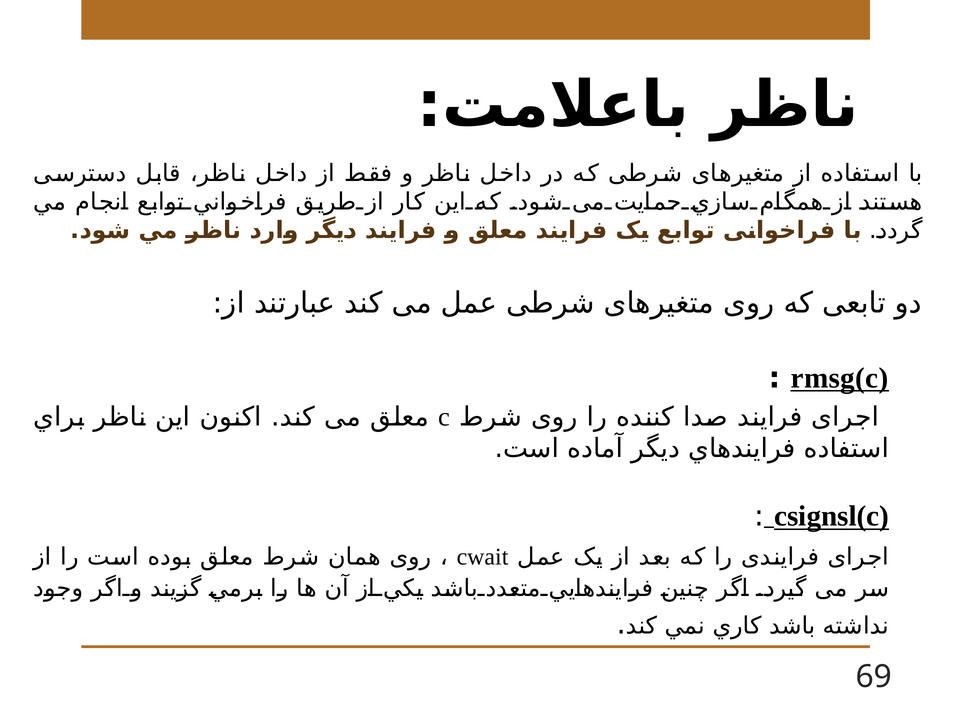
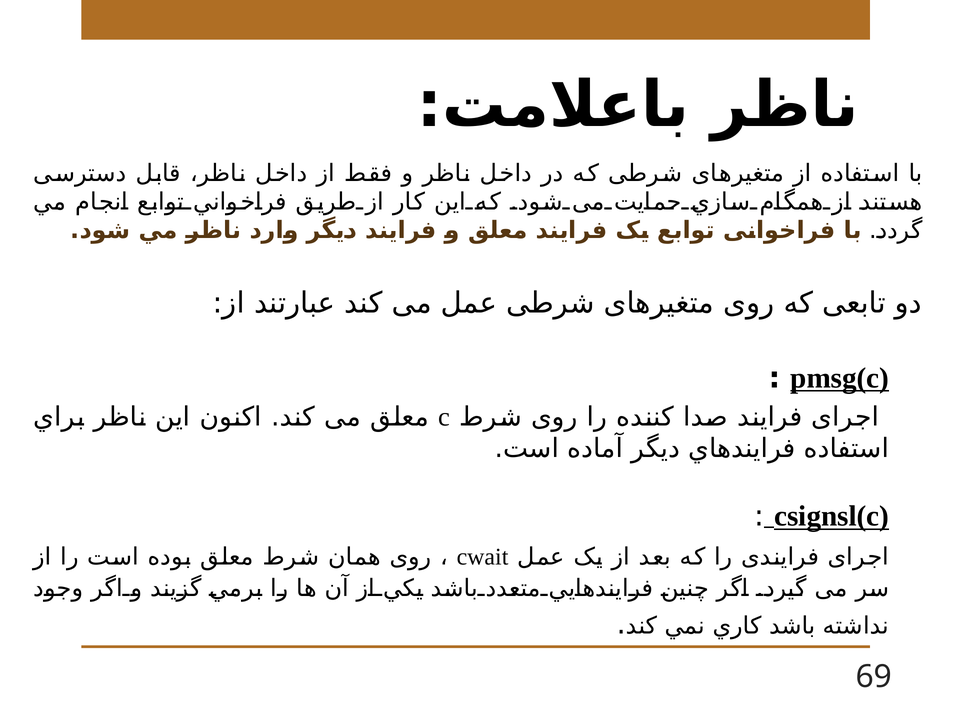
rmsg(c: rmsg(c -> pmsg(c
